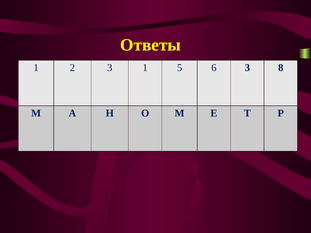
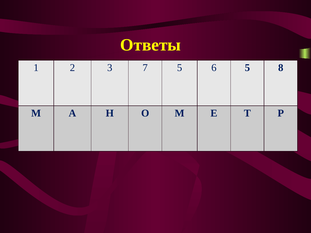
3 1: 1 -> 7
6 3: 3 -> 5
